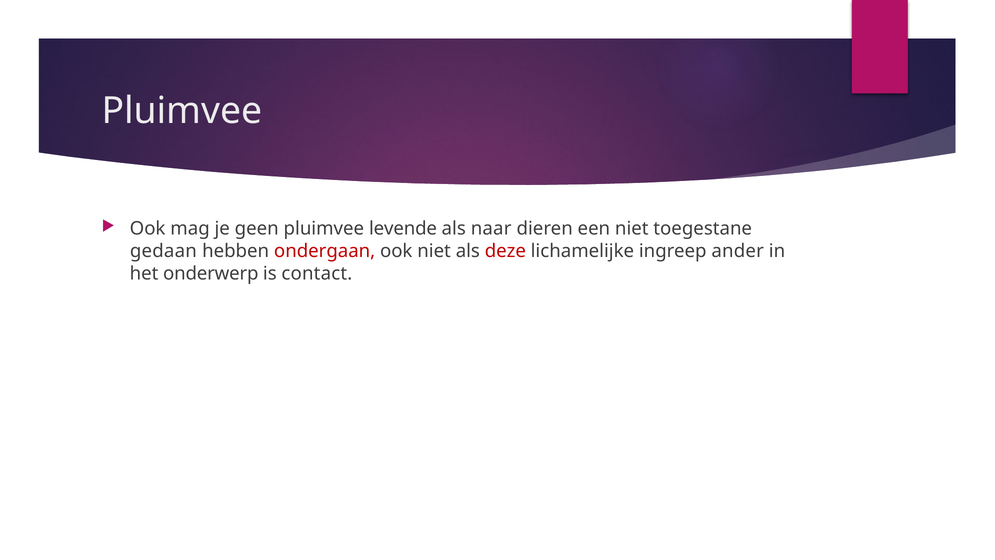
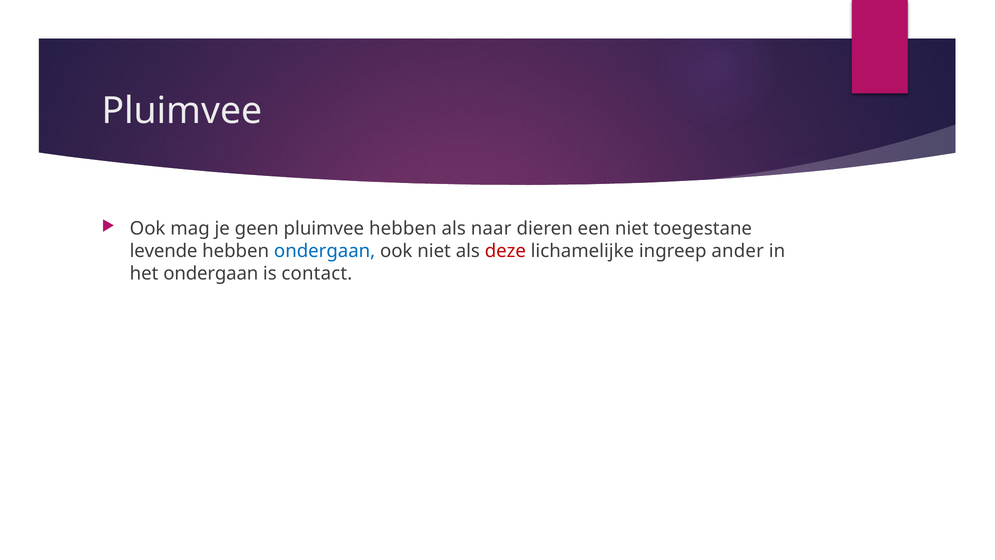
pluimvee levende: levende -> hebben
gedaan: gedaan -> levende
ondergaan at (325, 251) colour: red -> blue
het onderwerp: onderwerp -> ondergaan
